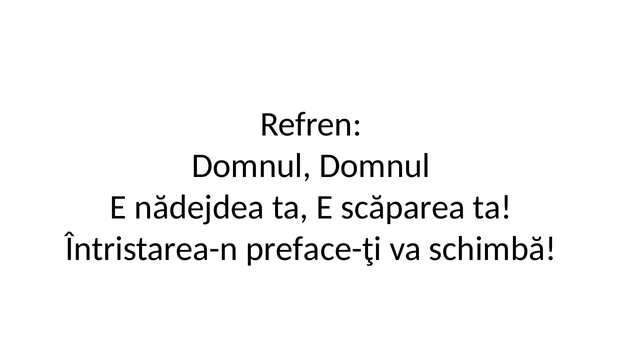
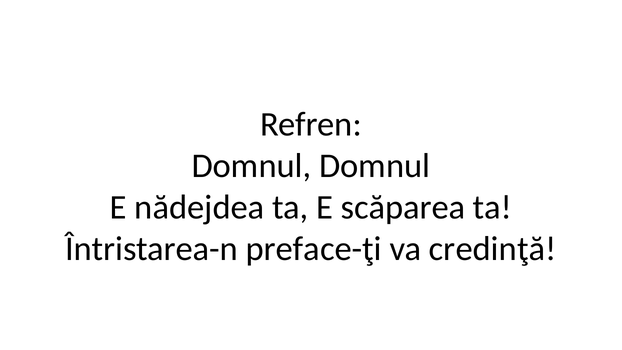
schimbă: schimbă -> credinţă
